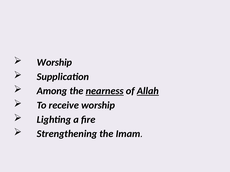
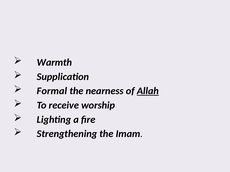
Worship at (54, 63): Worship -> Warmth
Among: Among -> Formal
nearness underline: present -> none
